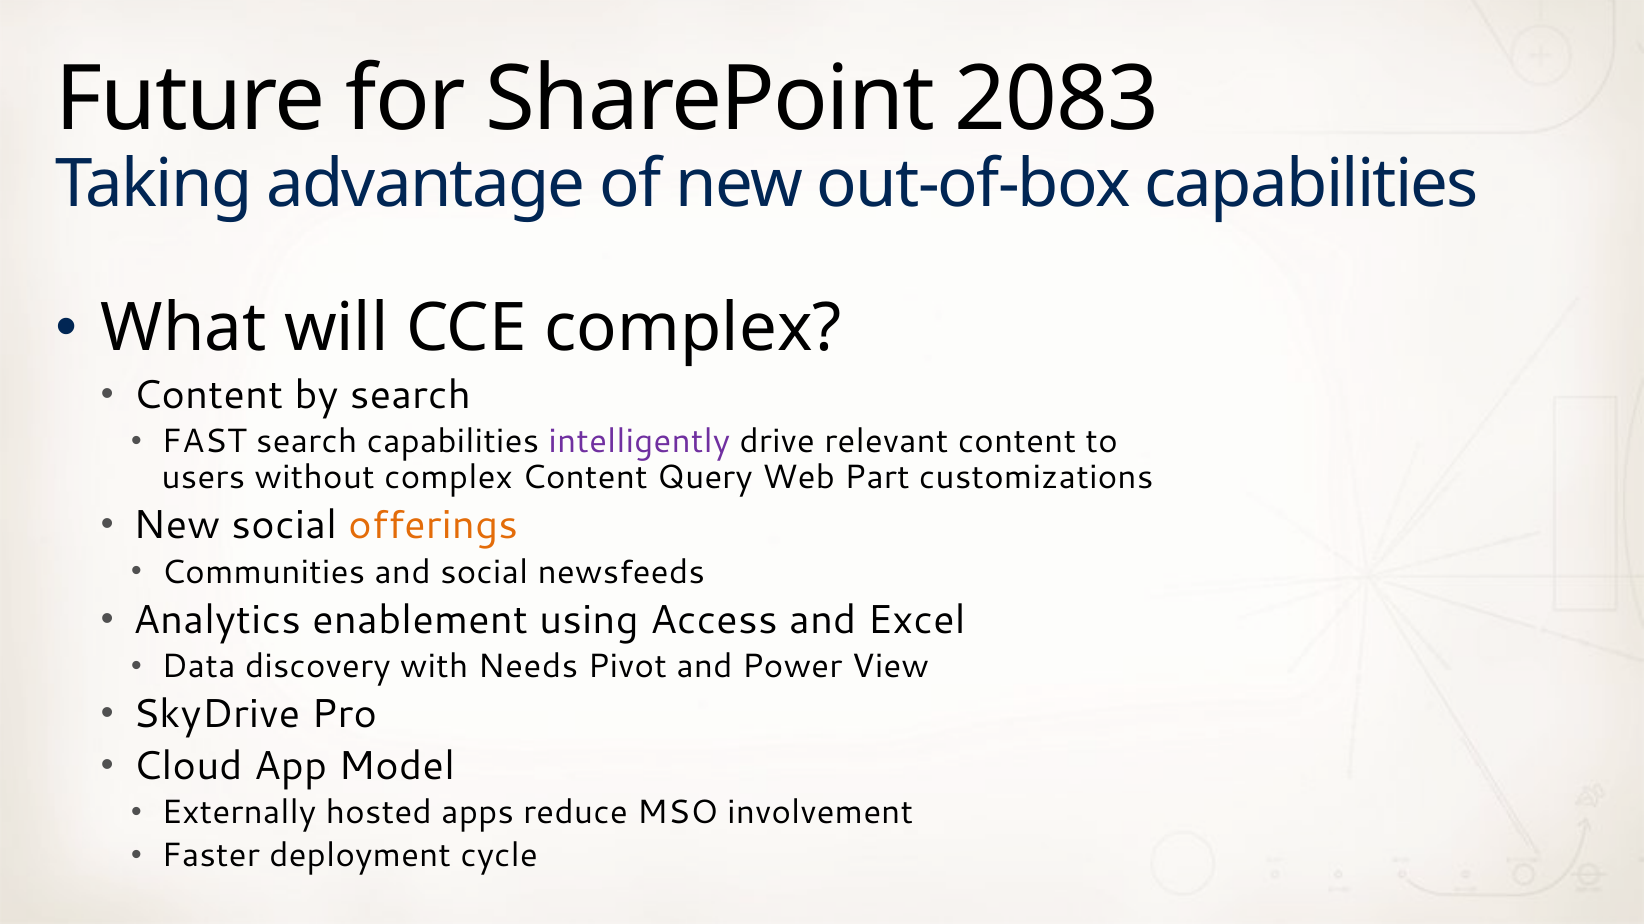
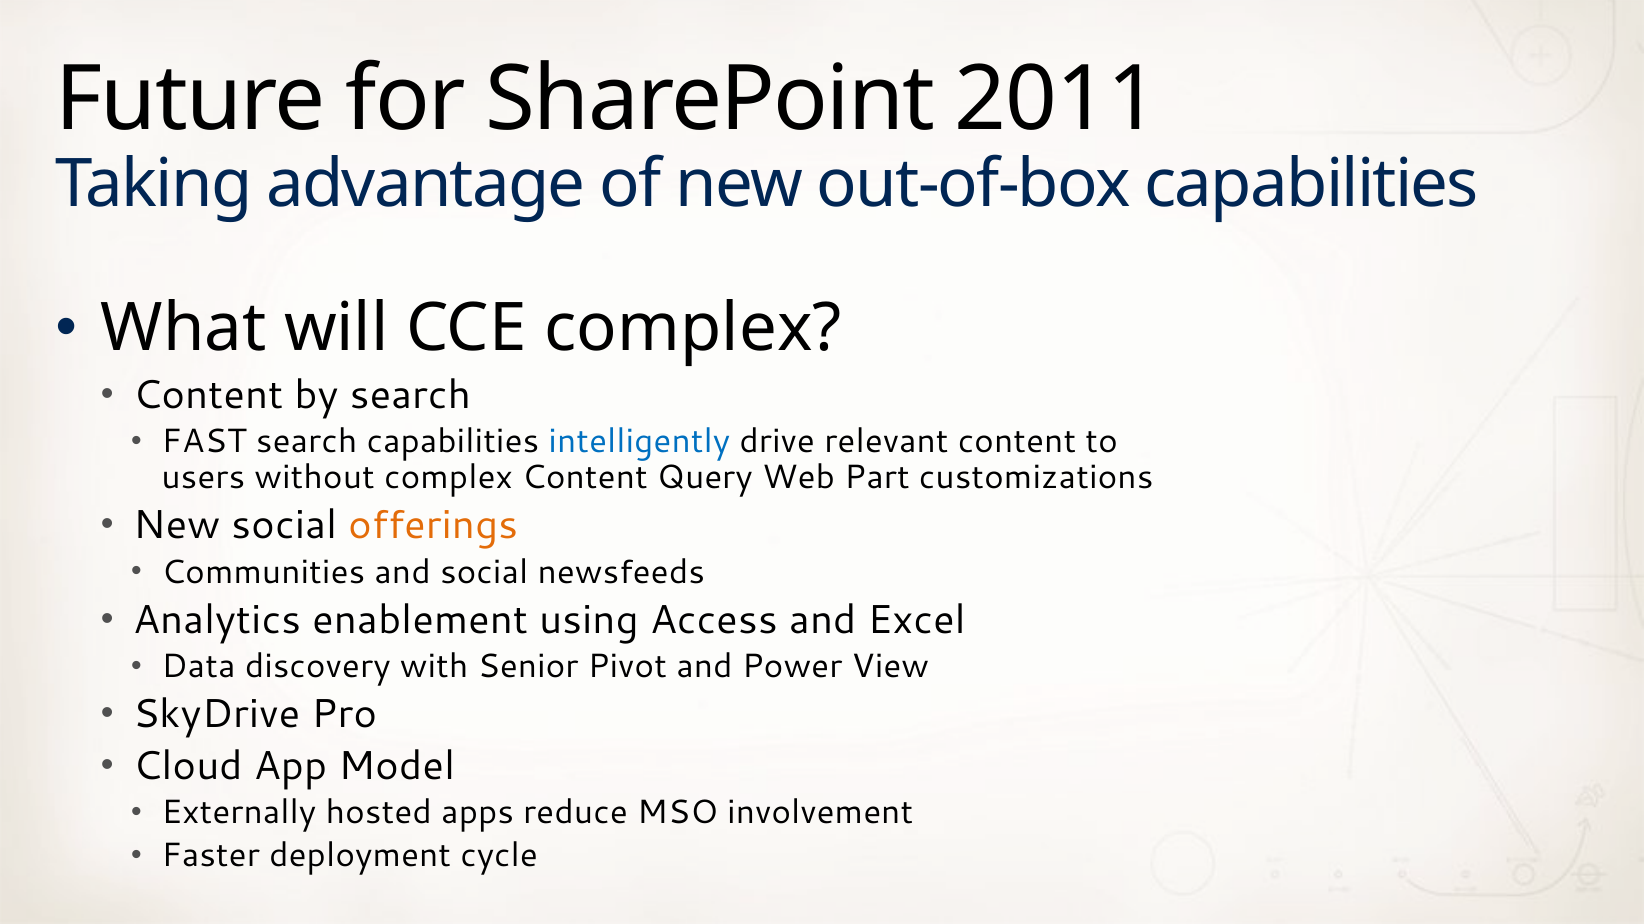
2083: 2083 -> 2011
intelligently colour: purple -> blue
Needs: Needs -> Senior
